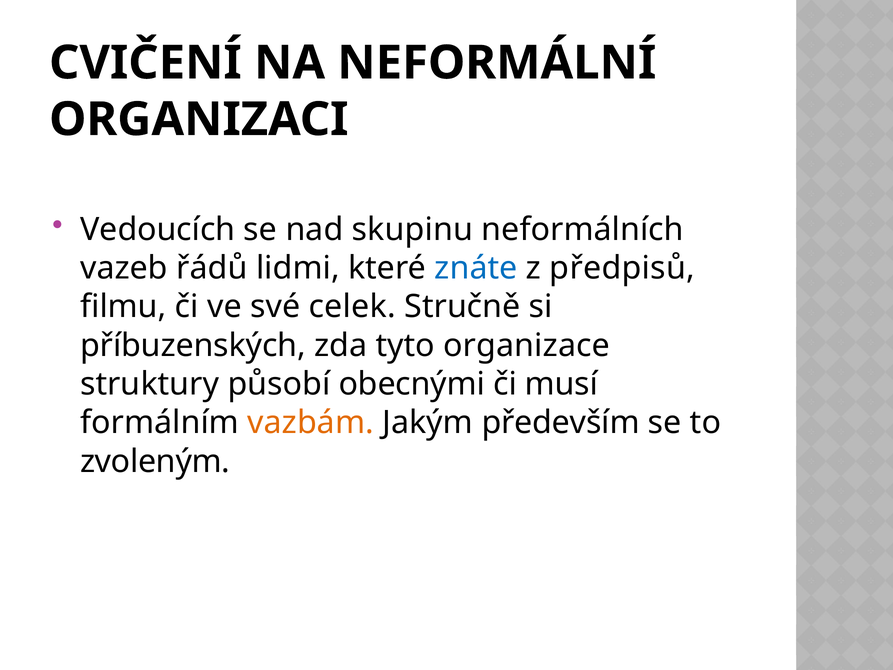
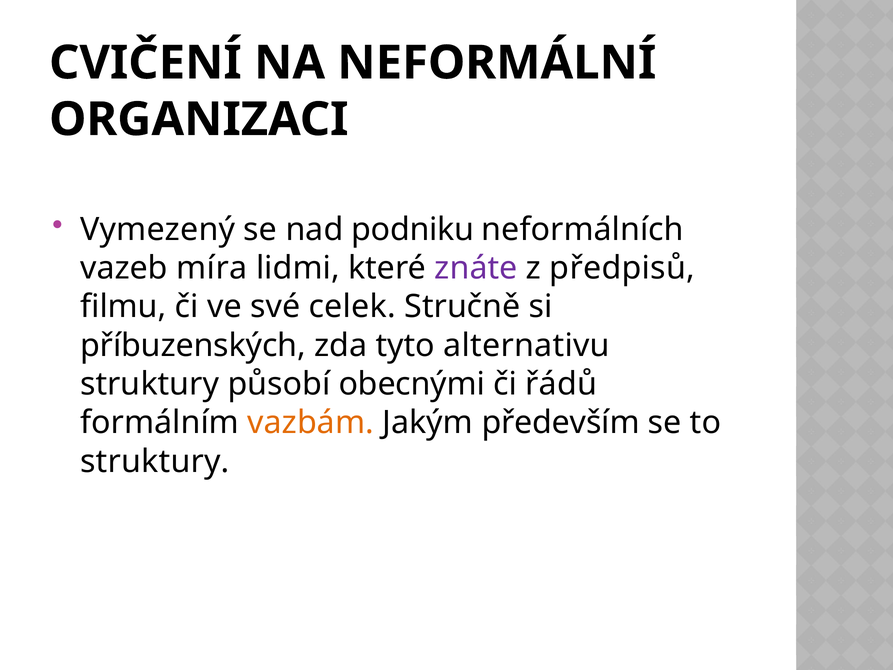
Vedoucích: Vedoucích -> Vymezený
skupinu: skupinu -> podniku
řádů: řádů -> míra
znáte colour: blue -> purple
organizace: organizace -> alternativu
musí: musí -> řádů
zvoleným at (155, 461): zvoleným -> struktury
